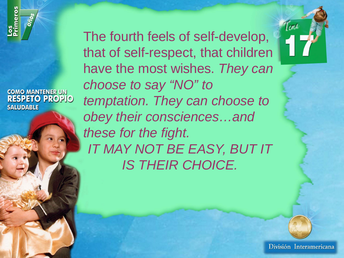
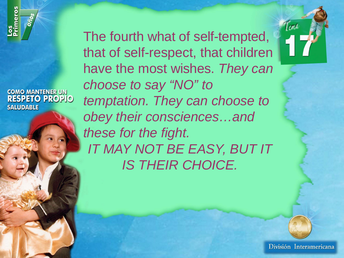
feels: feels -> what
self-develop: self-develop -> self-tempted
